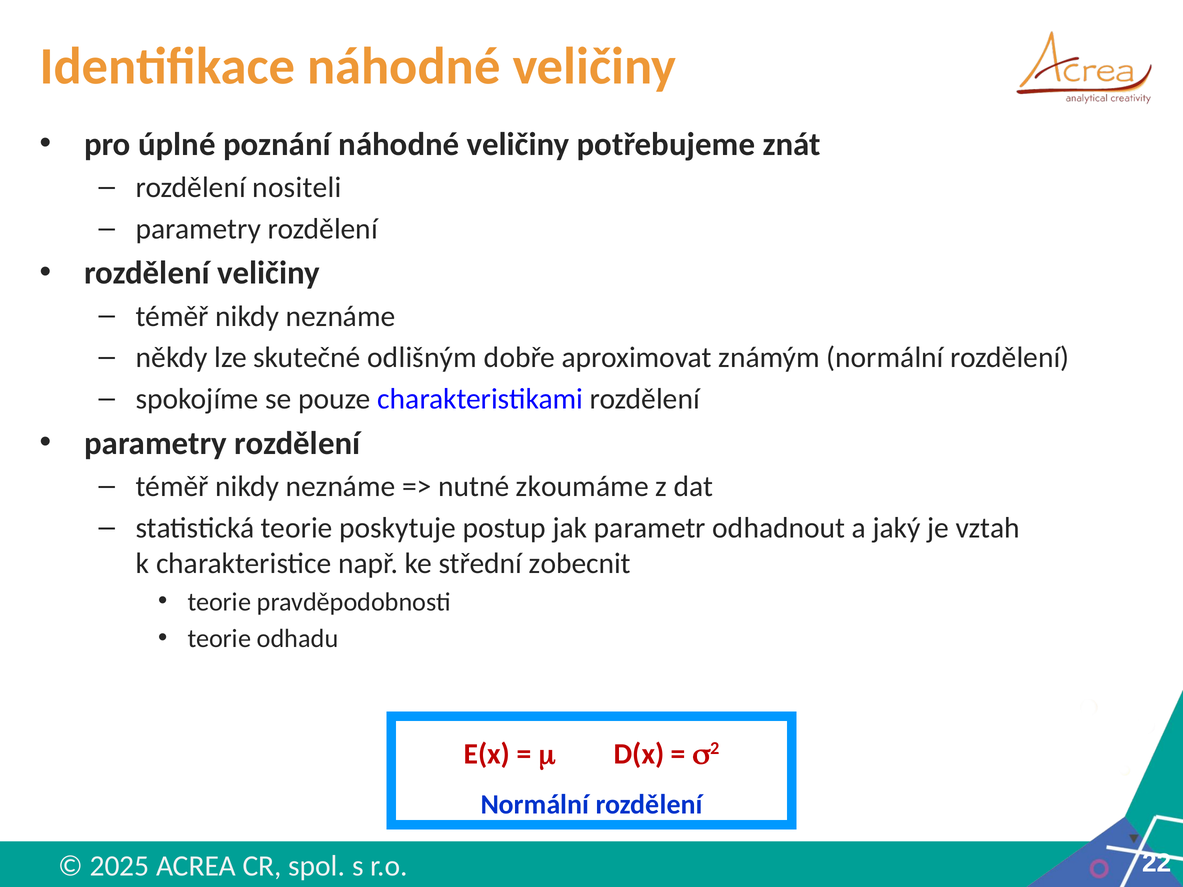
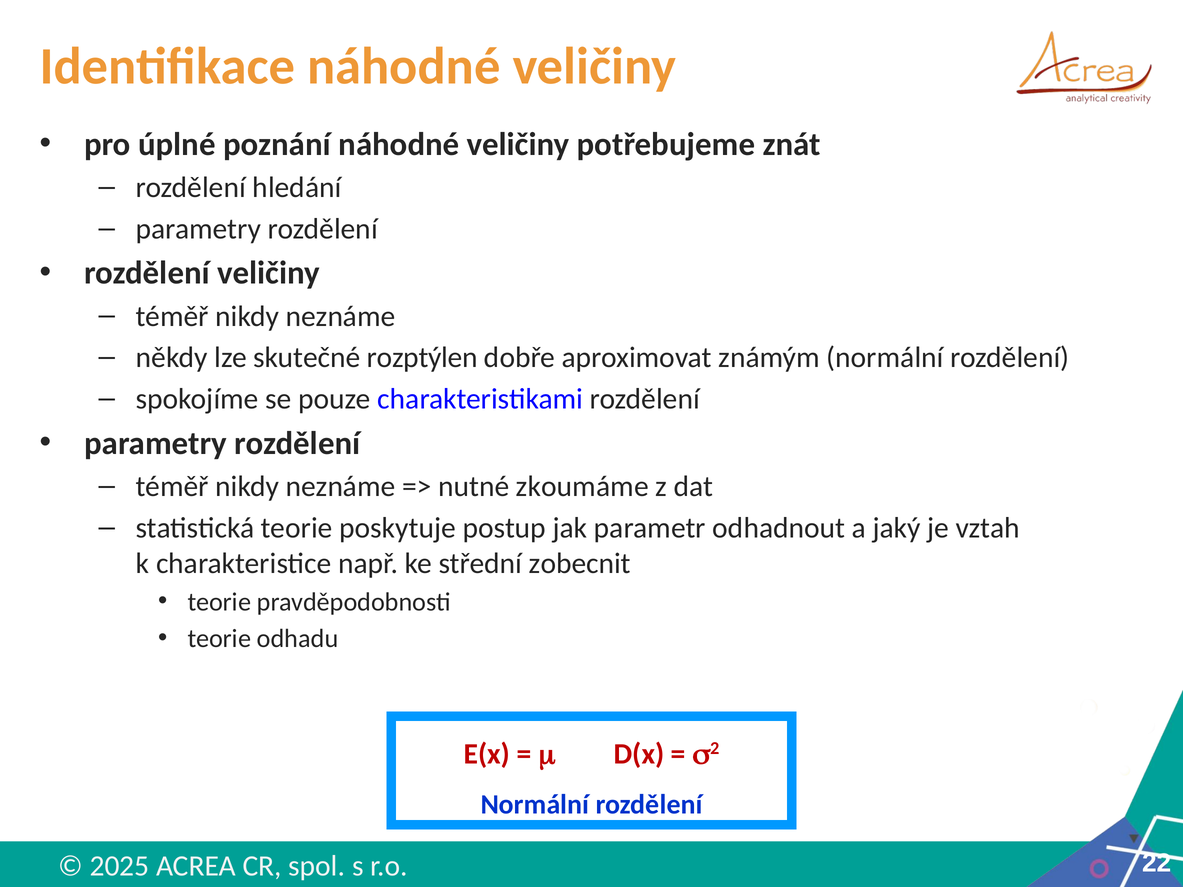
nositeli: nositeli -> hledání
odlišným: odlišným -> rozptýlen
